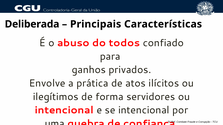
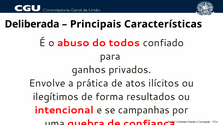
servidores: servidores -> resultados
se intencional: intencional -> campanhas
